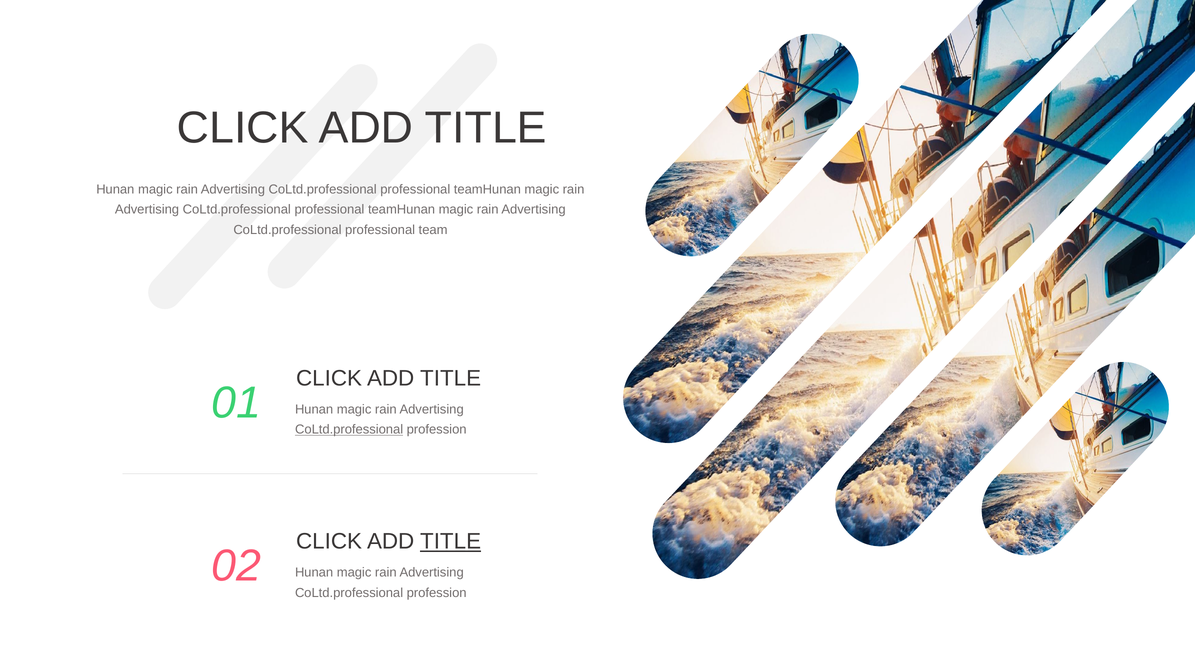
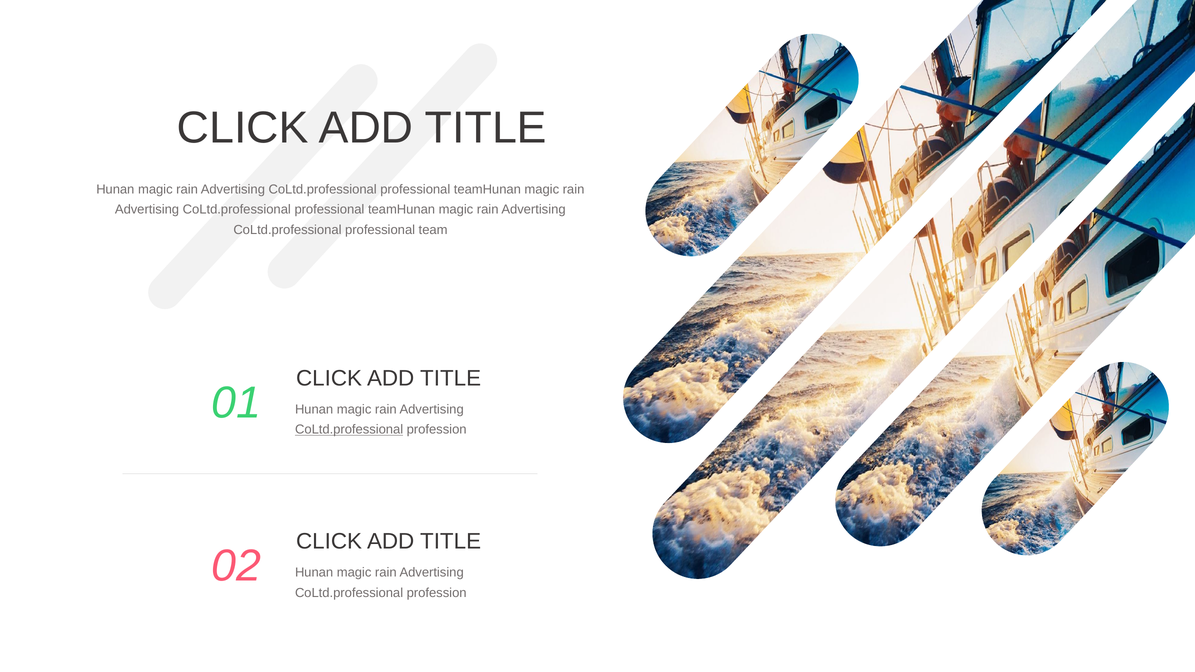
TITLE at (451, 542) underline: present -> none
